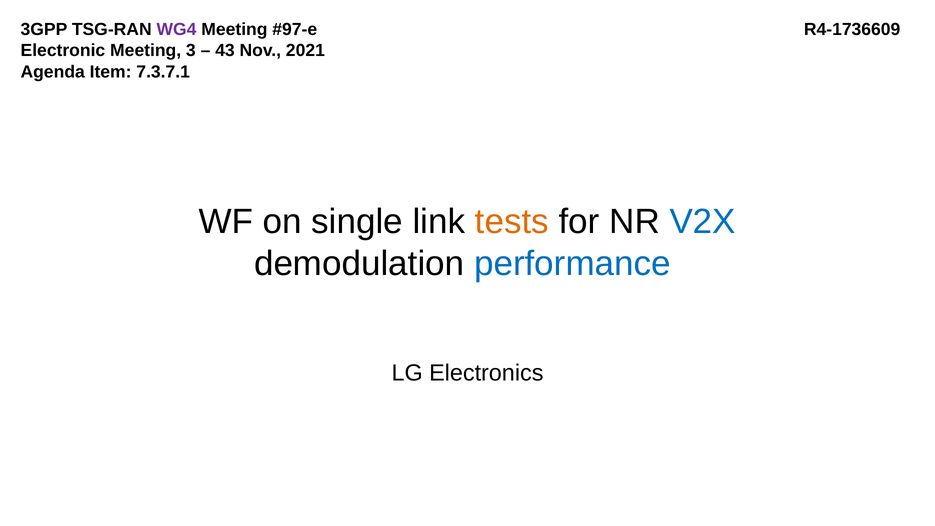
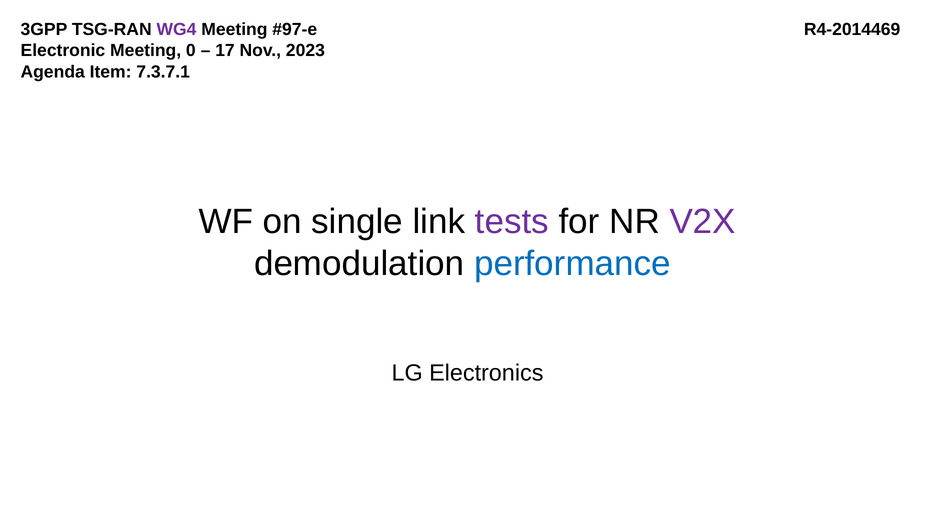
R4-1736609: R4-1736609 -> R4-2014469
3: 3 -> 0
43: 43 -> 17
2021: 2021 -> 2023
tests colour: orange -> purple
V2X colour: blue -> purple
